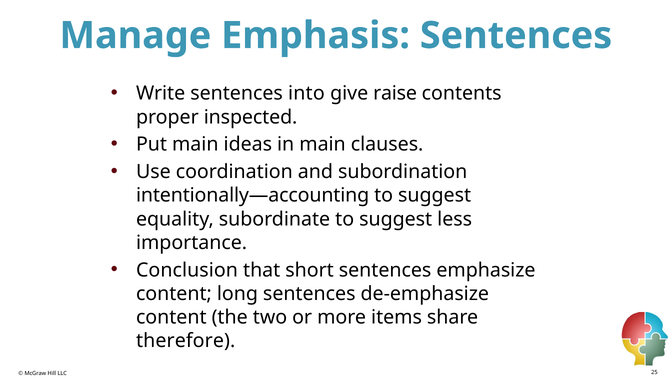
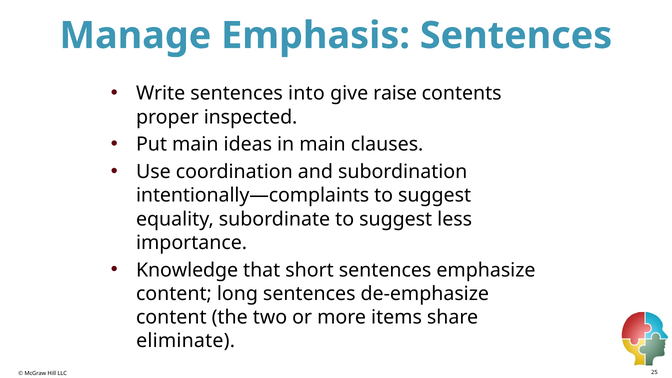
intentionally—accounting: intentionally—accounting -> intentionally—complaints
Conclusion: Conclusion -> Knowledge
therefore: therefore -> eliminate
